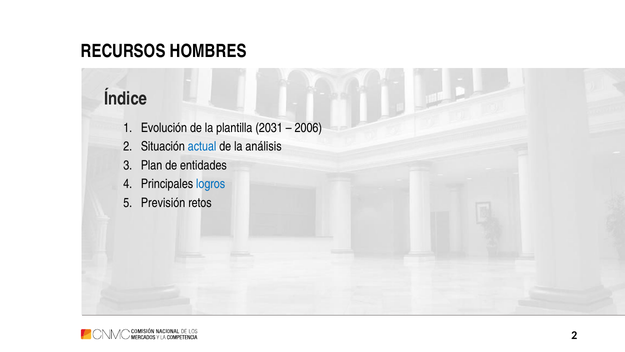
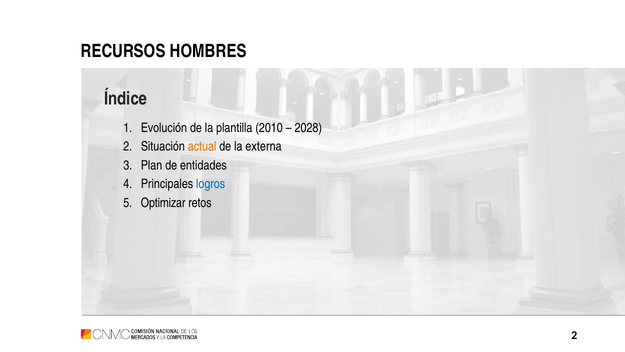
2031: 2031 -> 2010
2006: 2006 -> 2028
actual colour: blue -> orange
análisis: análisis -> externa
Previsión: Previsión -> Optimizar
